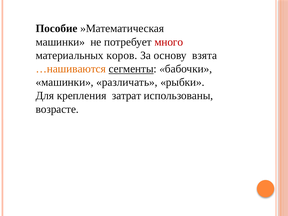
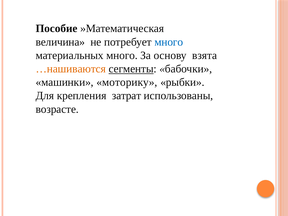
машинки at (60, 42): машинки -> величина
много at (169, 42) colour: red -> blue
материальных коров: коров -> много
различать: различать -> моторику
